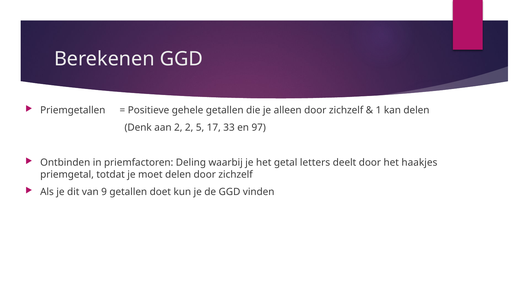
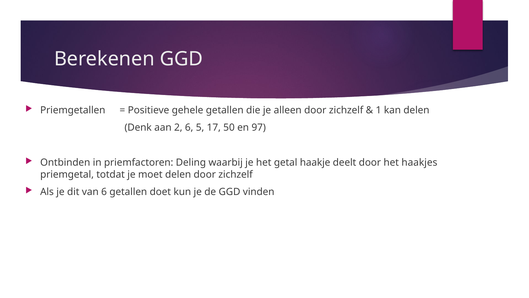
2 2: 2 -> 6
33: 33 -> 50
letters: letters -> haakje
van 9: 9 -> 6
